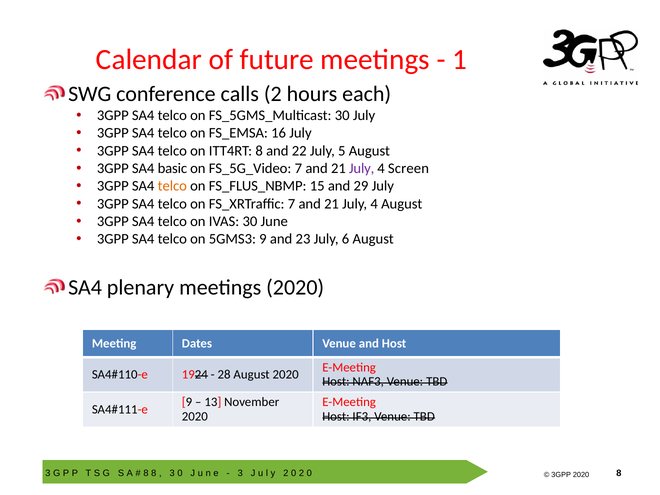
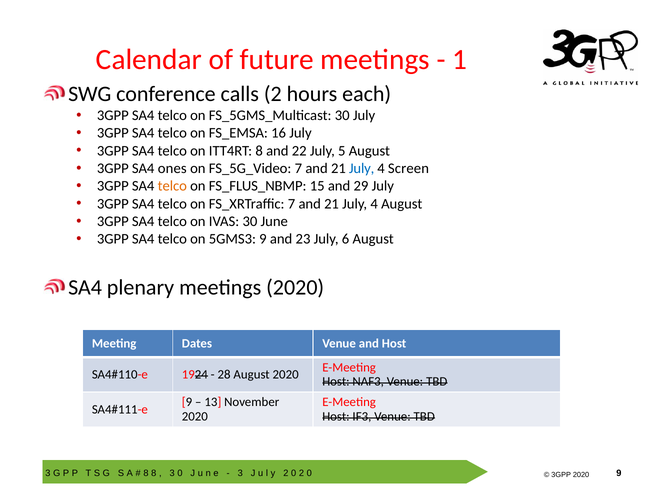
basic: basic -> ones
July at (362, 168) colour: purple -> blue
8 at (619, 473): 8 -> 9
